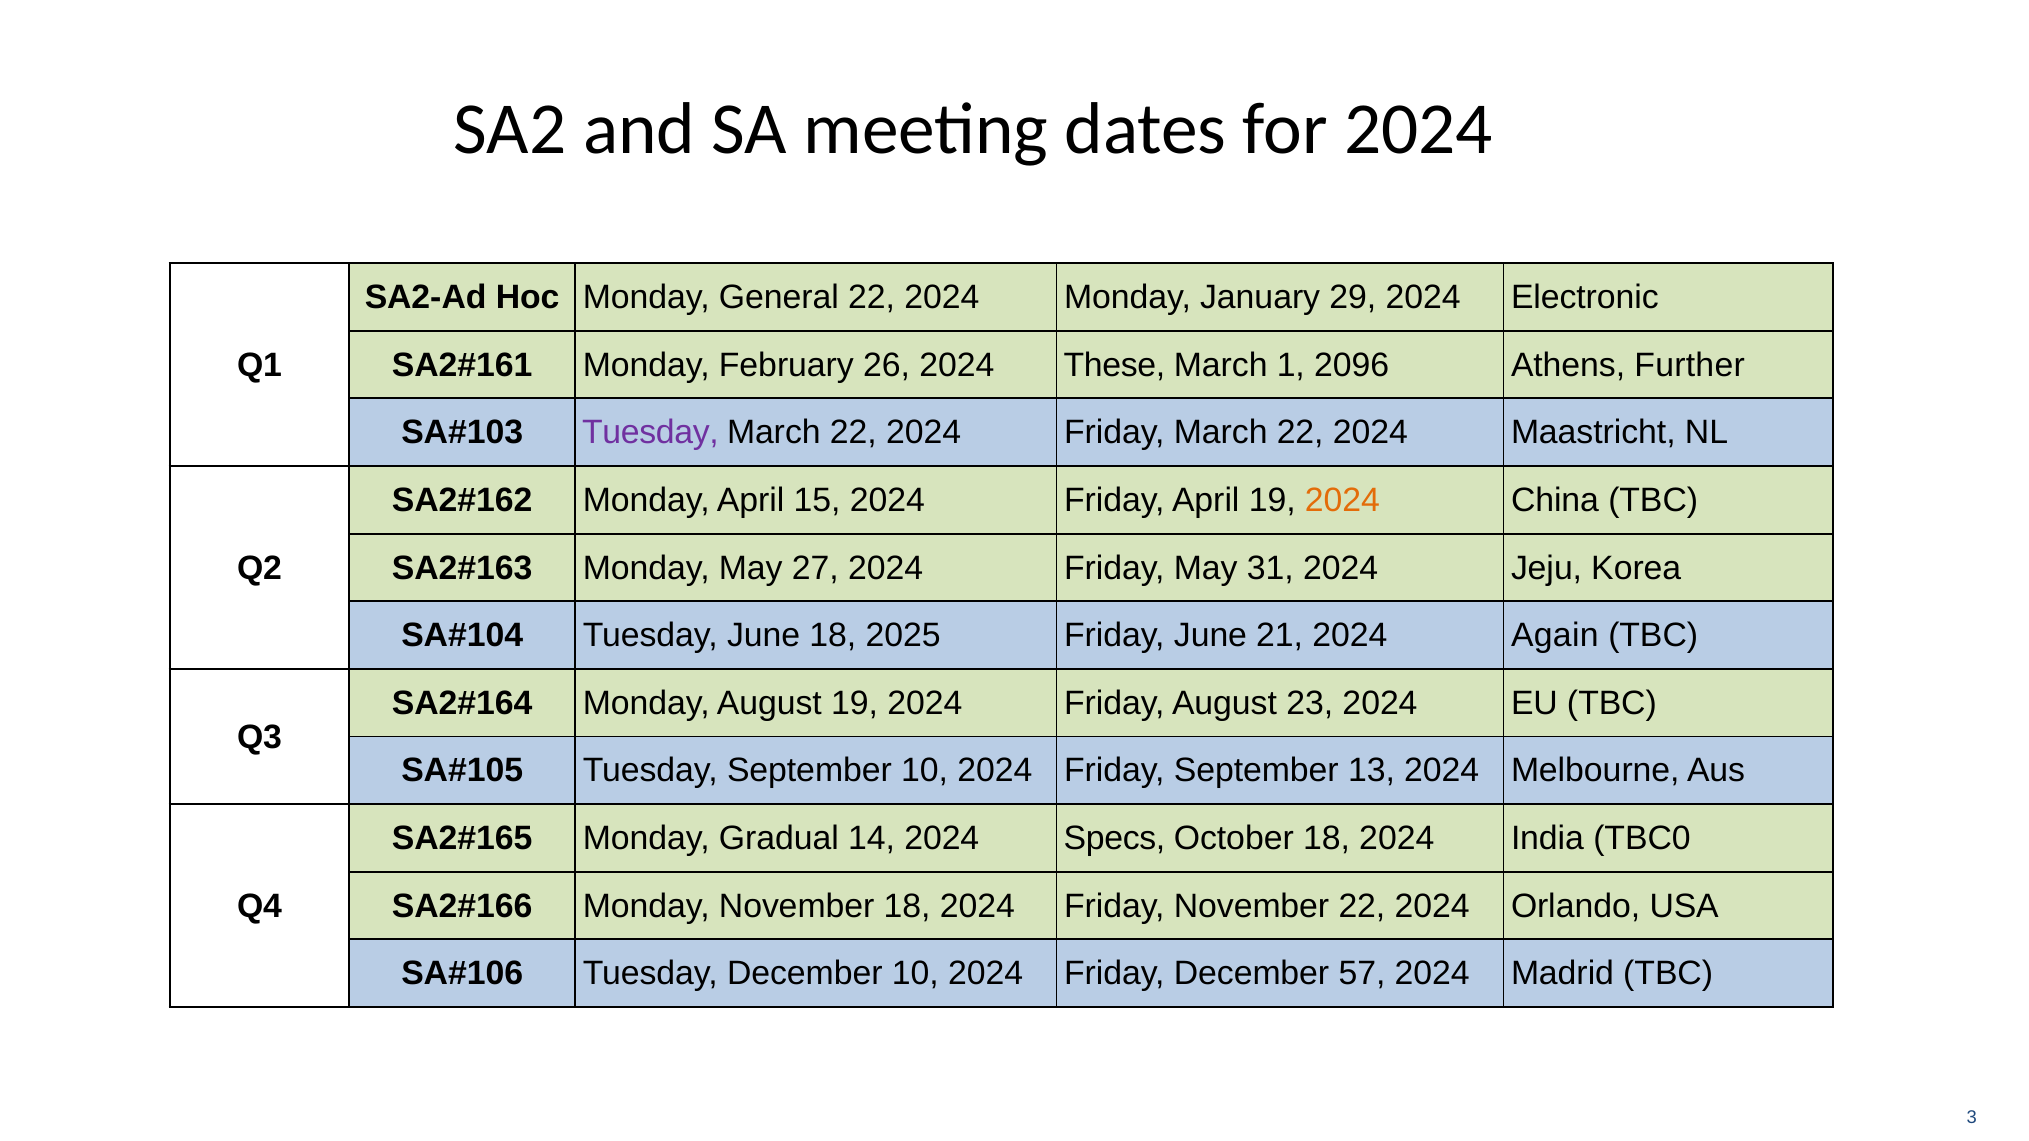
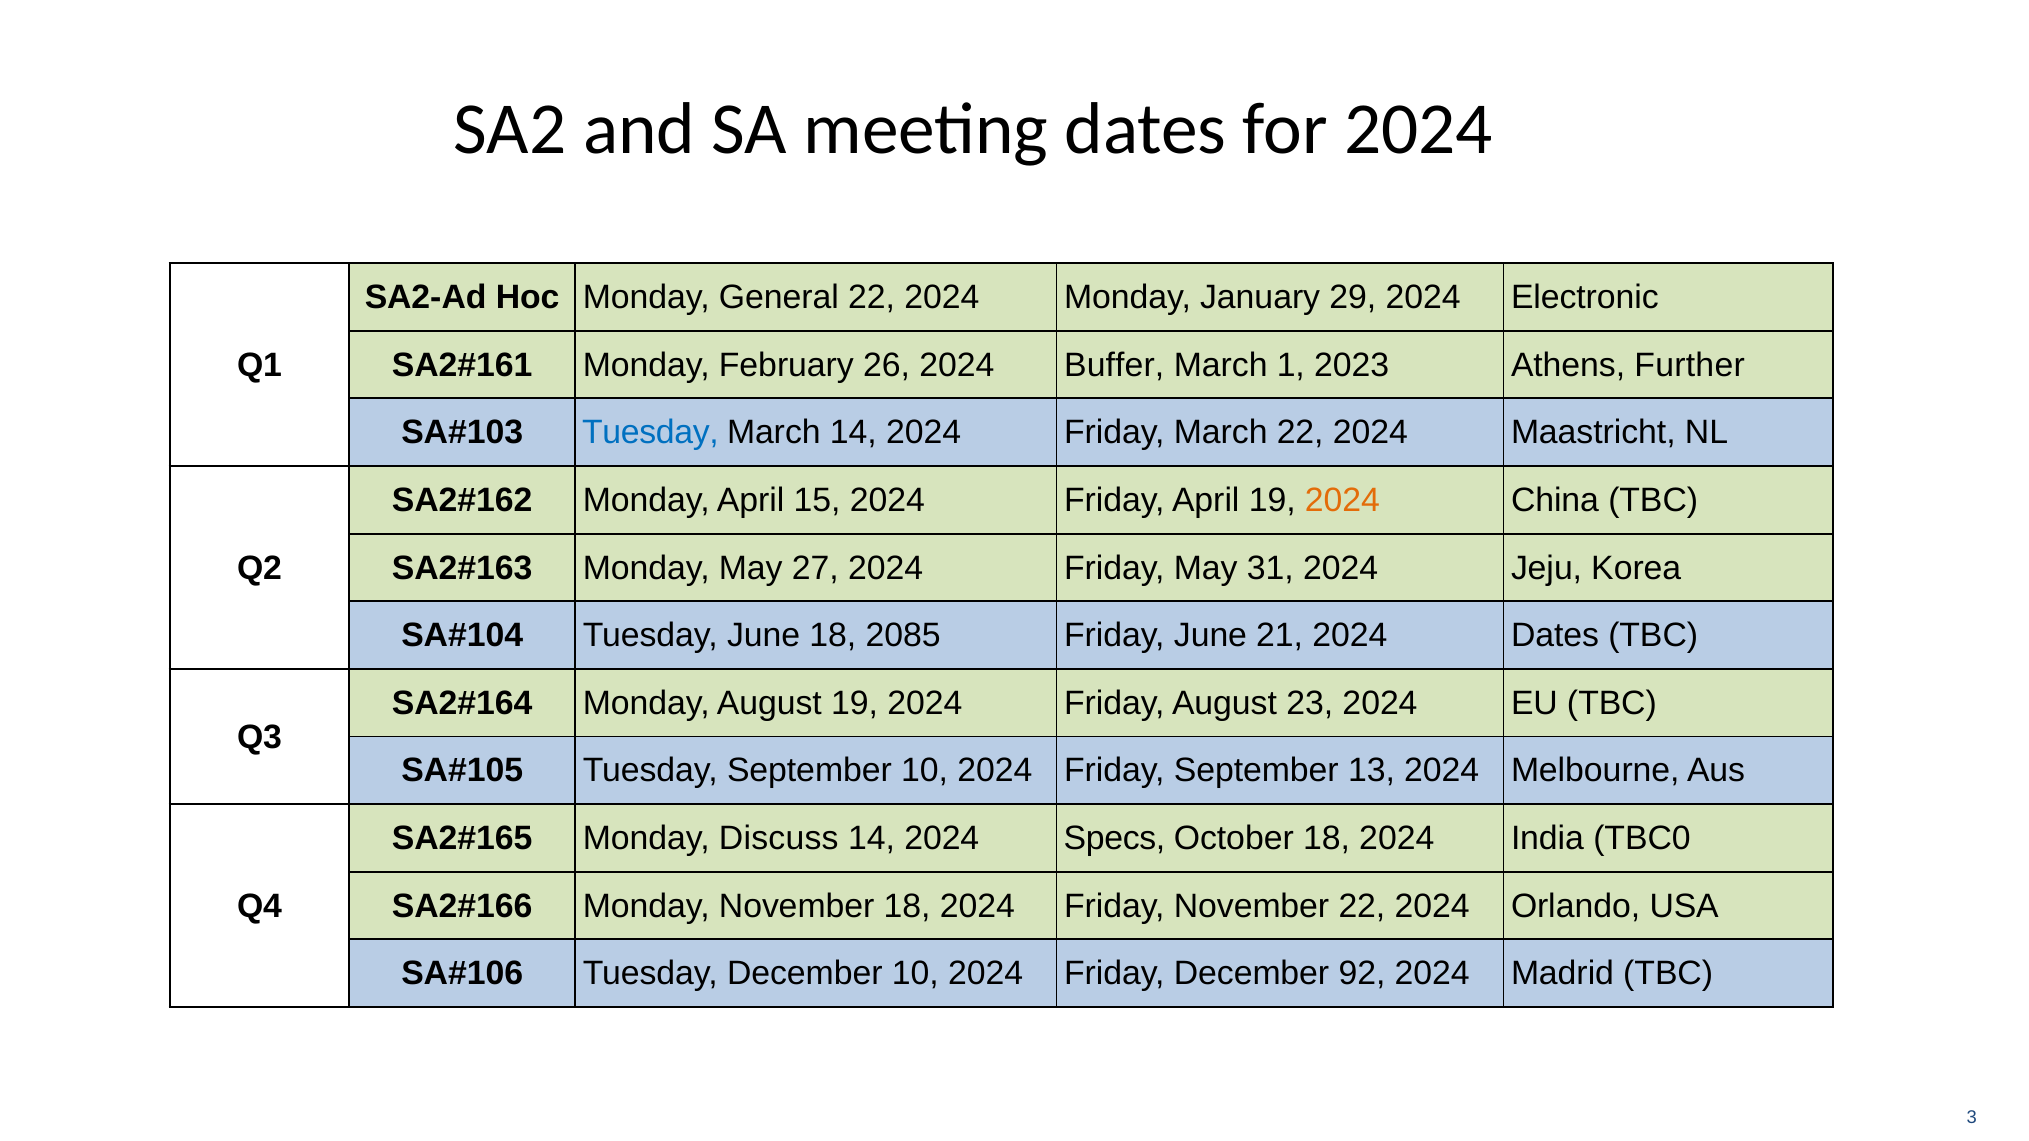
These: These -> Buffer
2096: 2096 -> 2023
Tuesday at (650, 433) colour: purple -> blue
22 at (853, 433): 22 -> 14
2025: 2025 -> 2085
2024 Again: Again -> Dates
Gradual: Gradual -> Discuss
57: 57 -> 92
